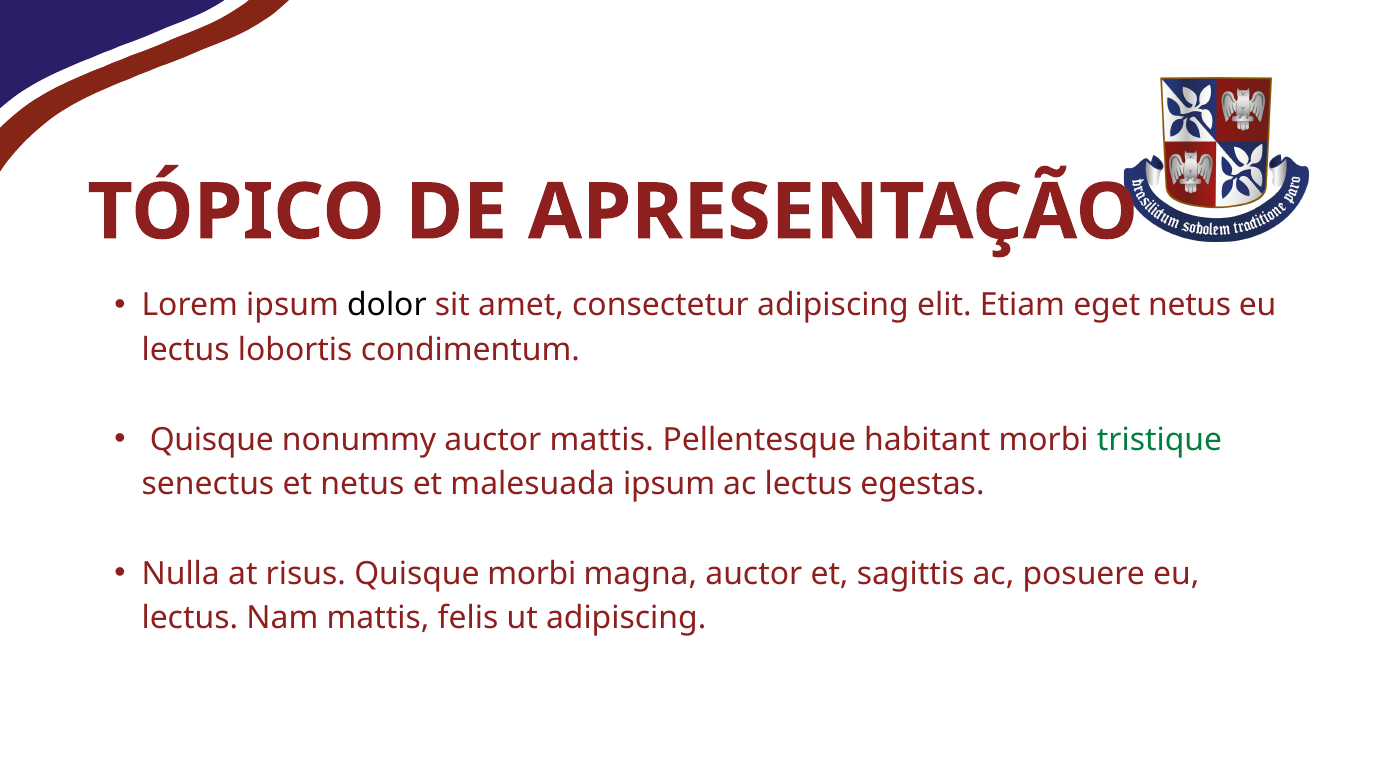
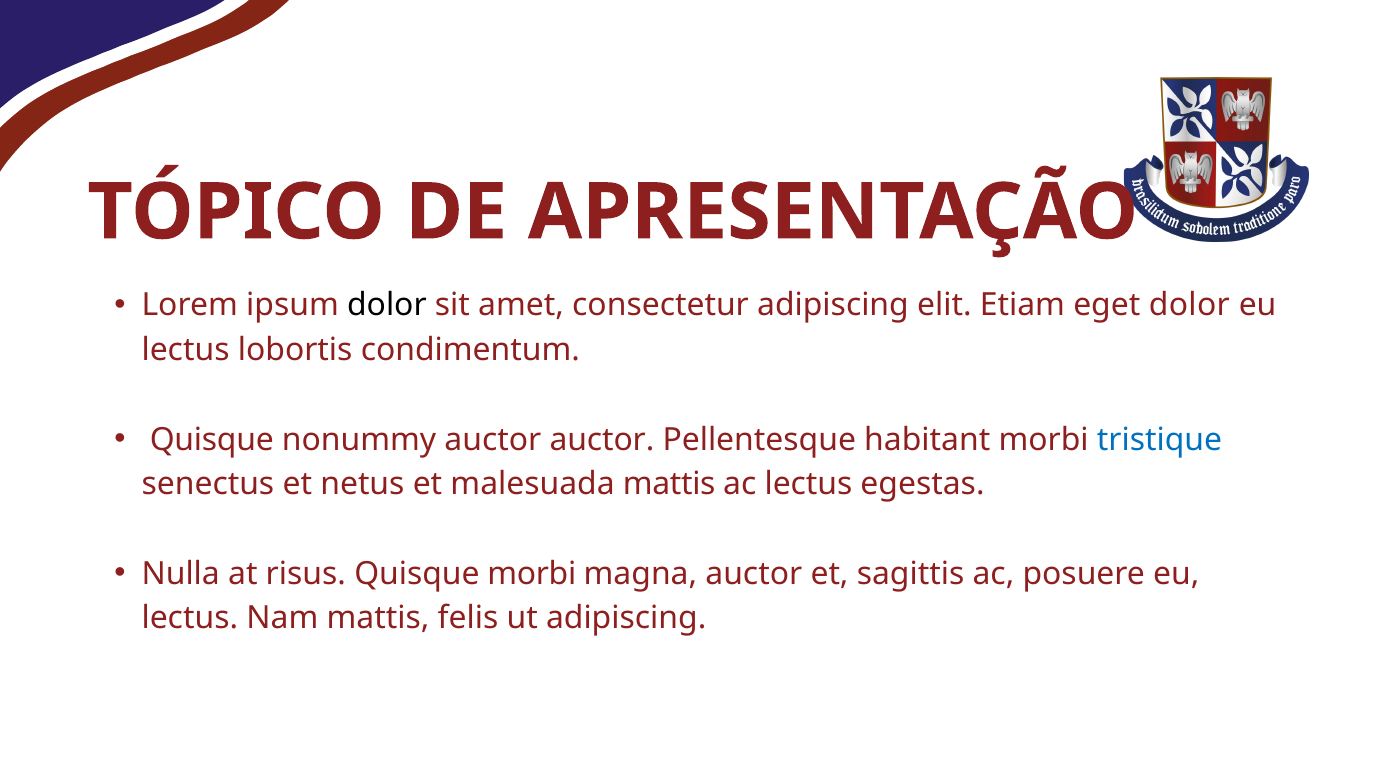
eget netus: netus -> dolor
auctor mattis: mattis -> auctor
tristique colour: green -> blue
malesuada ipsum: ipsum -> mattis
